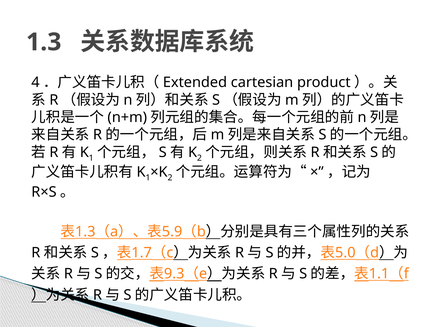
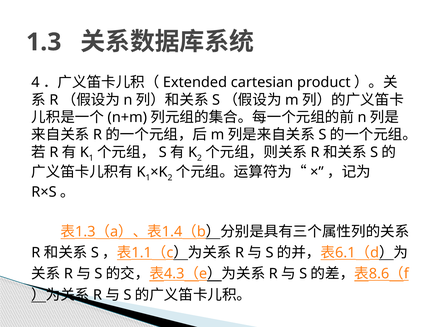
5.9: 5.9 -> 1.4
1.7: 1.7 -> 1.1
5.0: 5.0 -> 6.1
9.3: 9.3 -> 4.3
1.1: 1.1 -> 8.6
